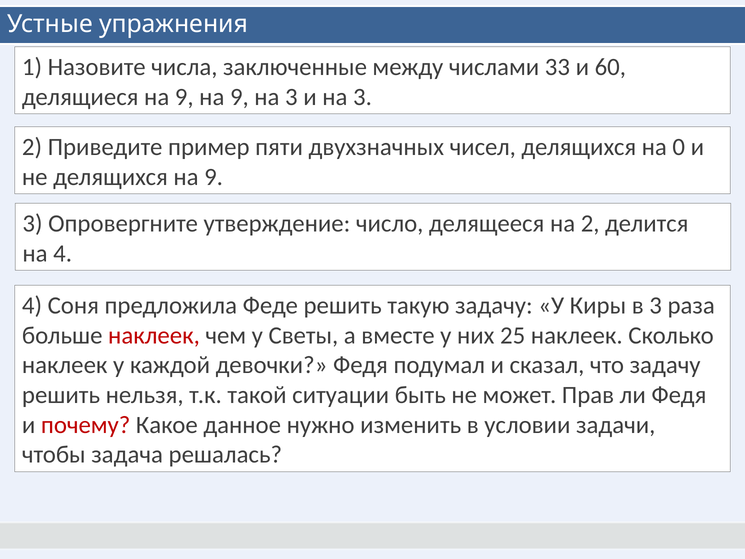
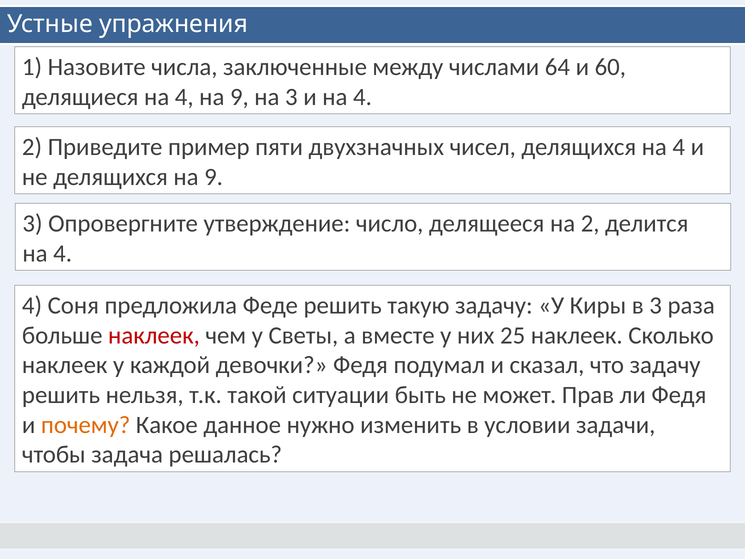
33: 33 -> 64
делящиеся на 9: 9 -> 4
и на 3: 3 -> 4
делящихся на 0: 0 -> 4
почему colour: red -> orange
